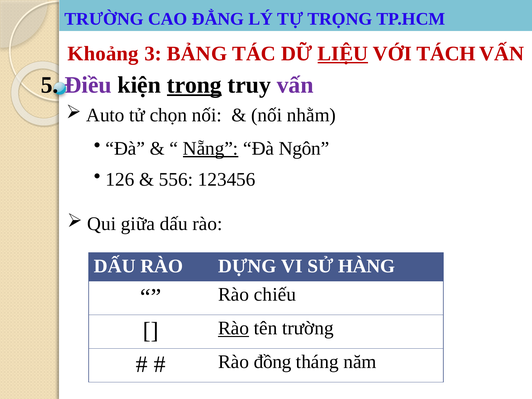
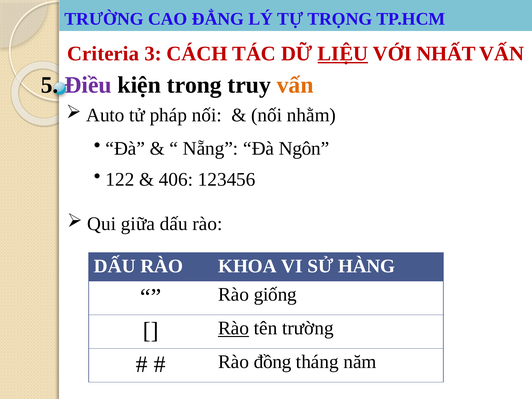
Khoảng: Khoảng -> Criteria
BẢNG: BẢNG -> CÁCH
TÁCH: TÁCH -> NHẤT
trong underline: present -> none
vấn at (295, 85) colour: purple -> orange
chọn: chọn -> pháp
Nẵng underline: present -> none
126: 126 -> 122
556: 556 -> 406
DỰNG: DỰNG -> KHOA
chiếu: chiếu -> giống
